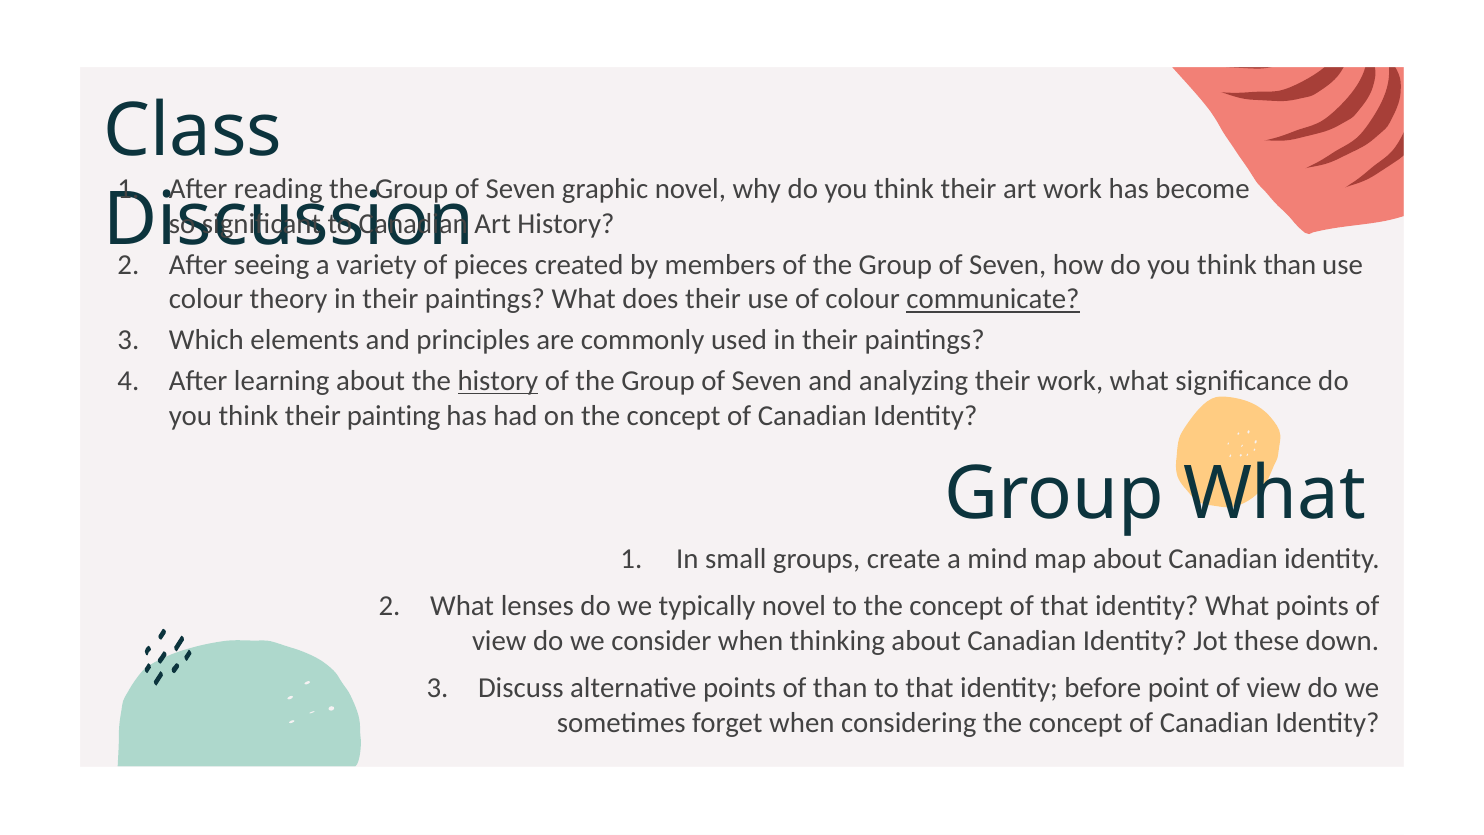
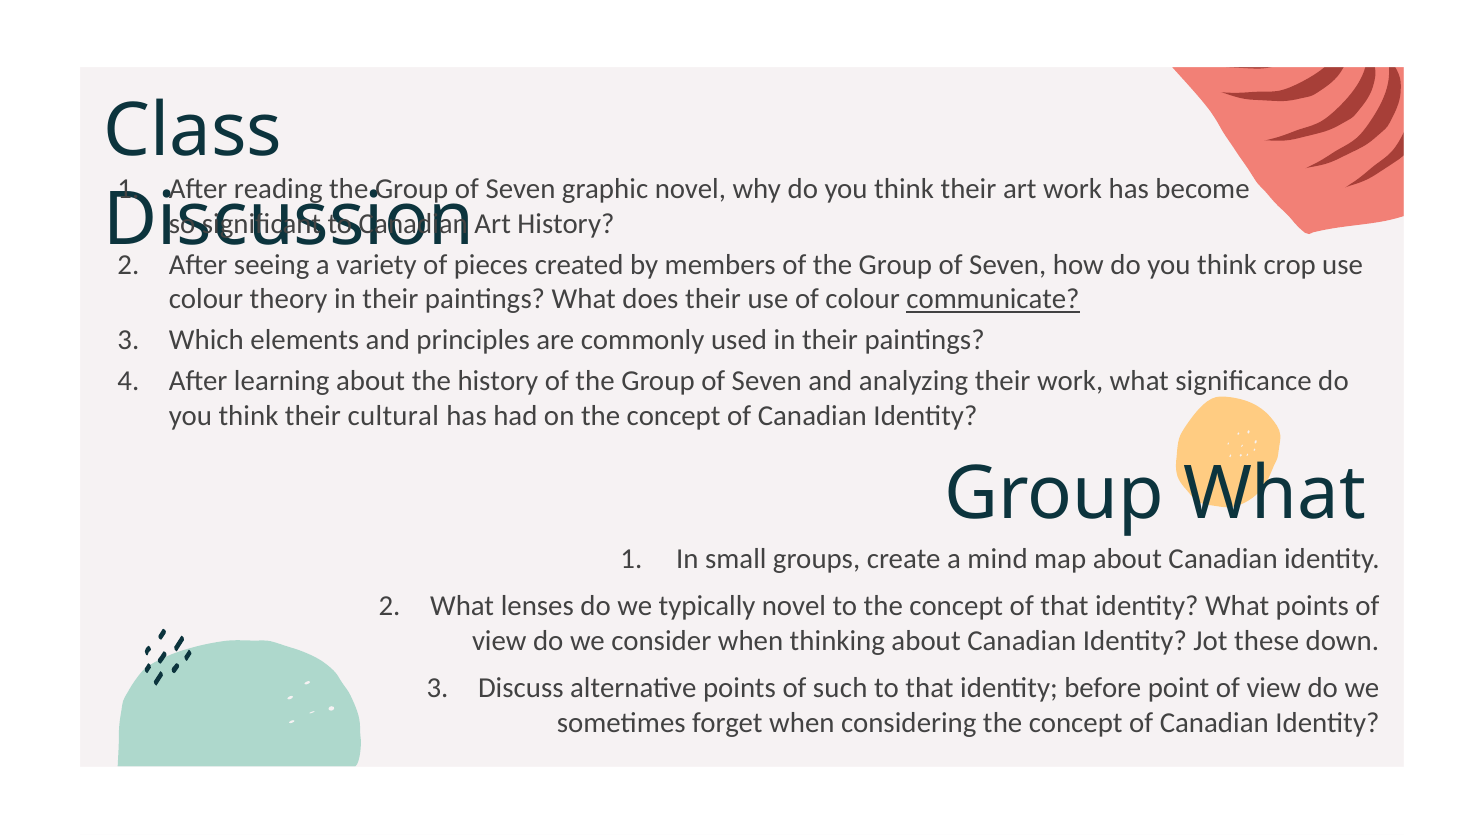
think than: than -> crop
history at (498, 381) underline: present -> none
painting: painting -> cultural
of than: than -> such
